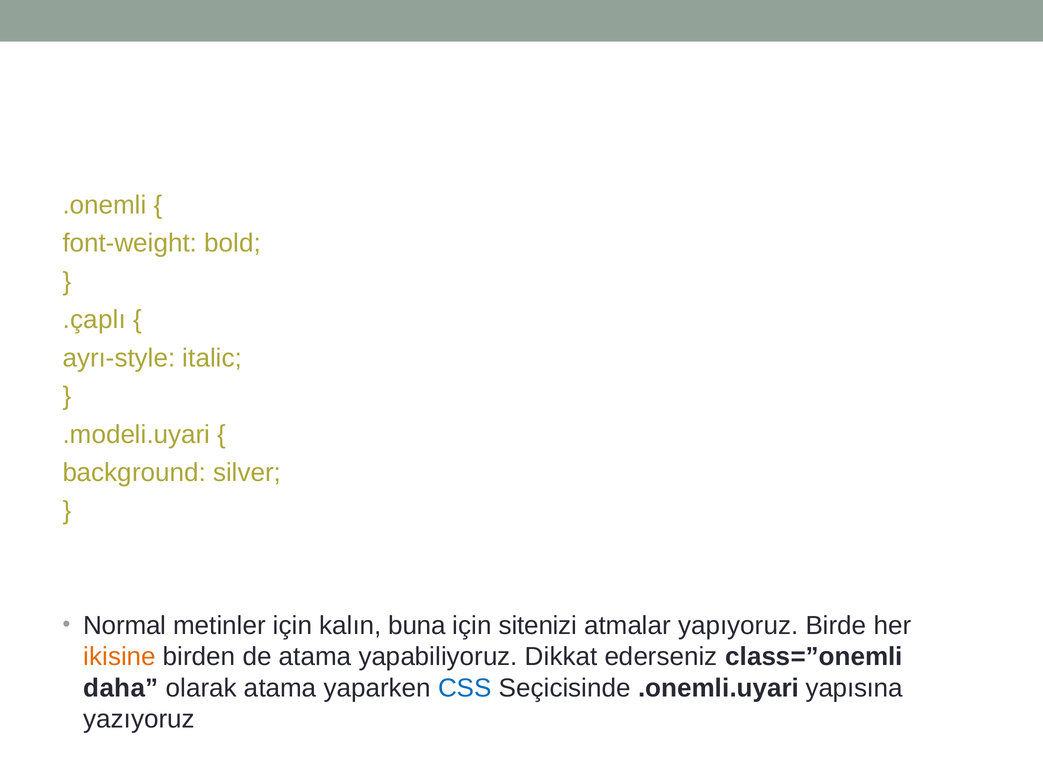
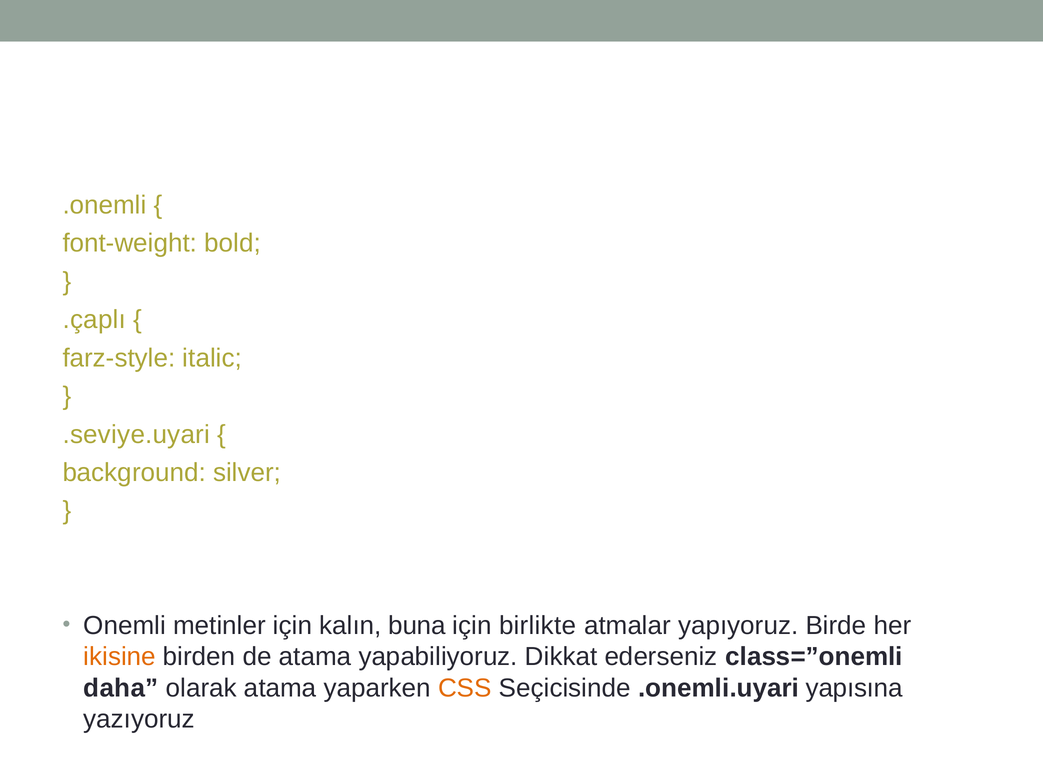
ayrı-style: ayrı-style -> farz-style
.modeli.uyari: .modeli.uyari -> .seviye.uyari
Normal: Normal -> Onemli
sitenizi: sitenizi -> birlikte
CSS colour: blue -> orange
